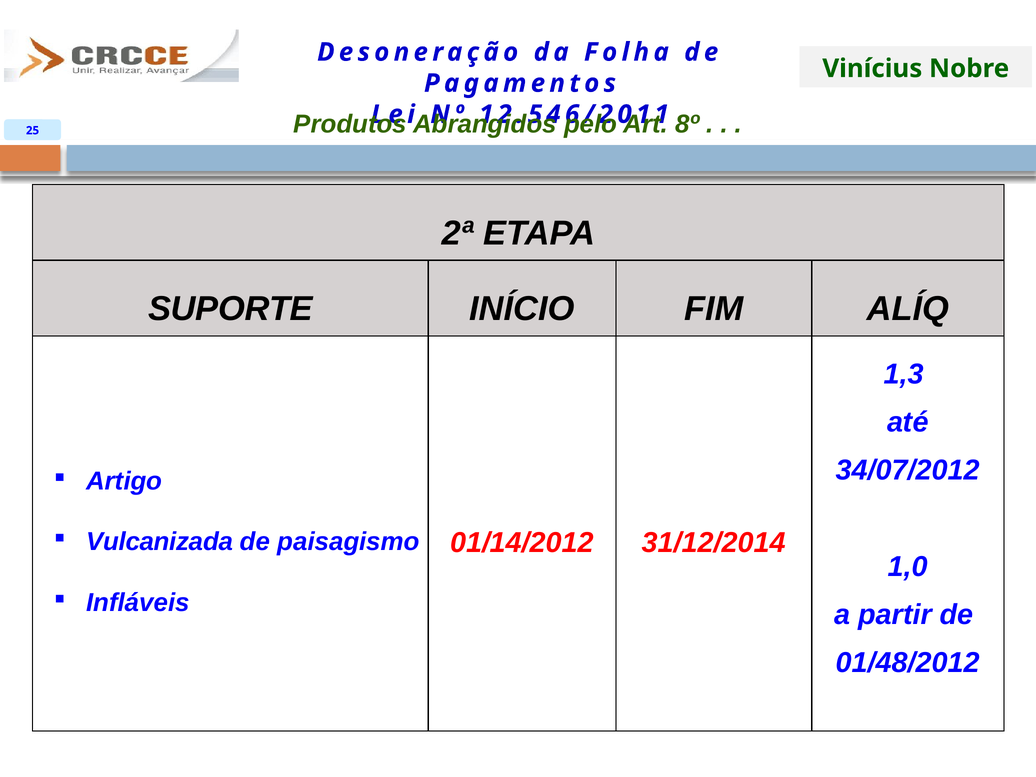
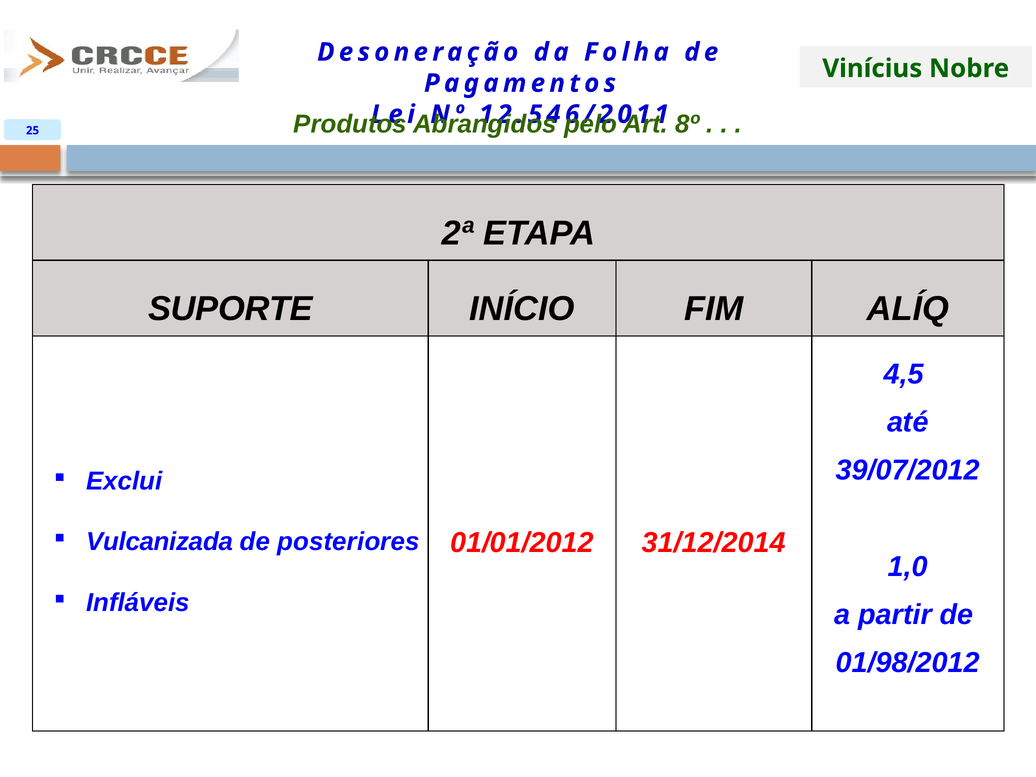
1,3: 1,3 -> 4,5
34/07/2012: 34/07/2012 -> 39/07/2012
Artigo: Artigo -> Exclui
01/14/2012: 01/14/2012 -> 01/01/2012
paisagismo: paisagismo -> posteriores
01/48/2012: 01/48/2012 -> 01/98/2012
